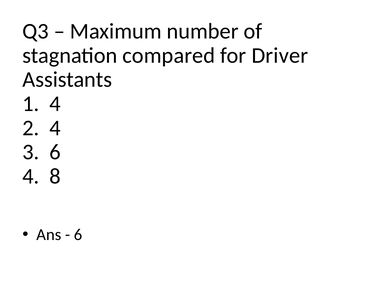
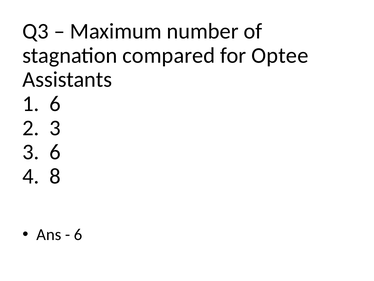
Driver: Driver -> Optee
1 4: 4 -> 6
2 4: 4 -> 3
